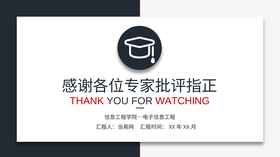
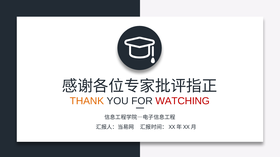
THANK colour: red -> orange
